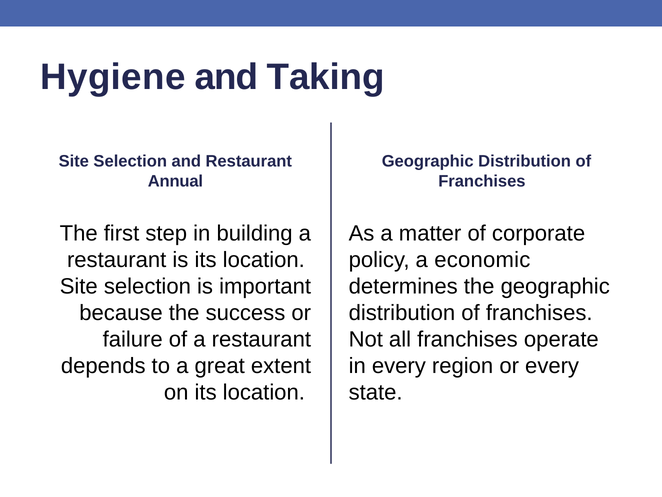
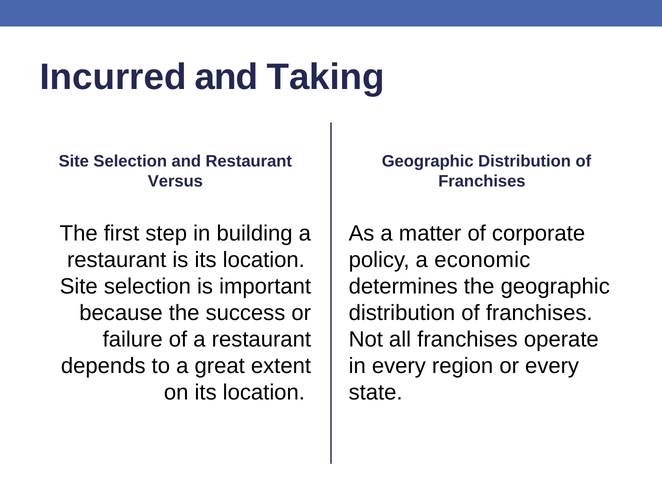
Hygiene: Hygiene -> Incurred
Annual: Annual -> Versus
